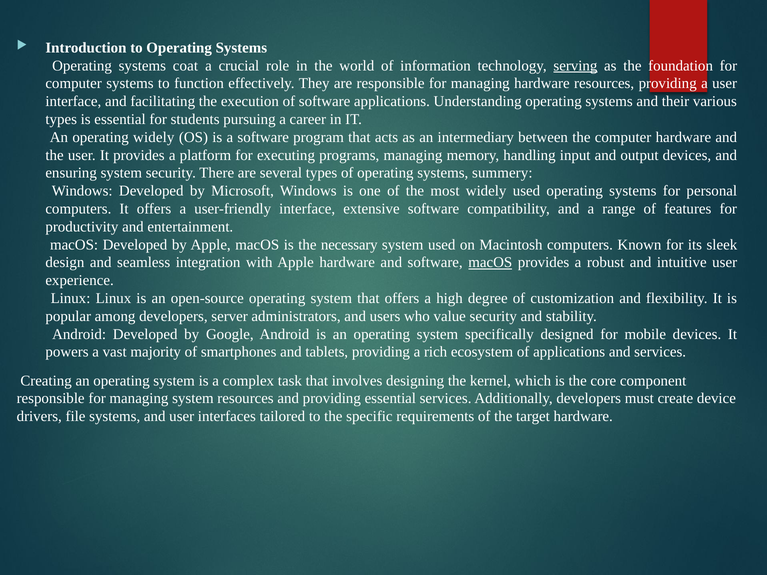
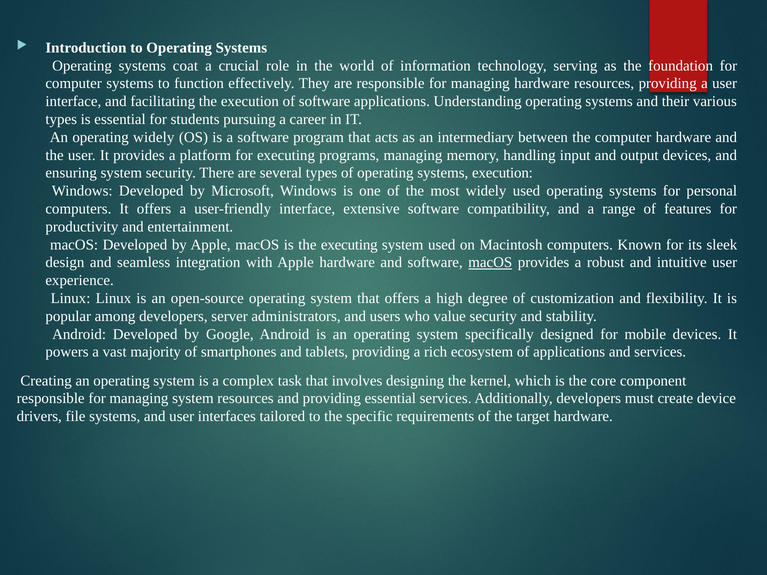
serving underline: present -> none
systems summery: summery -> execution
the necessary: necessary -> executing
